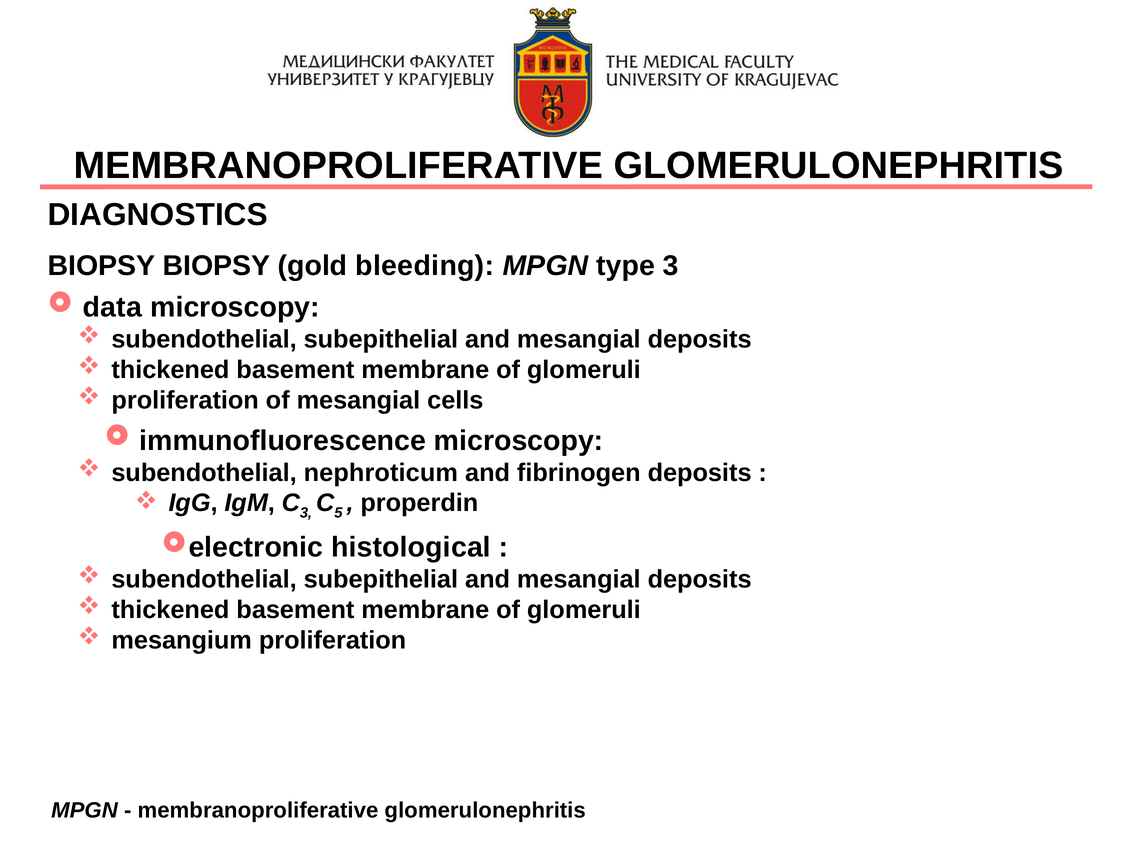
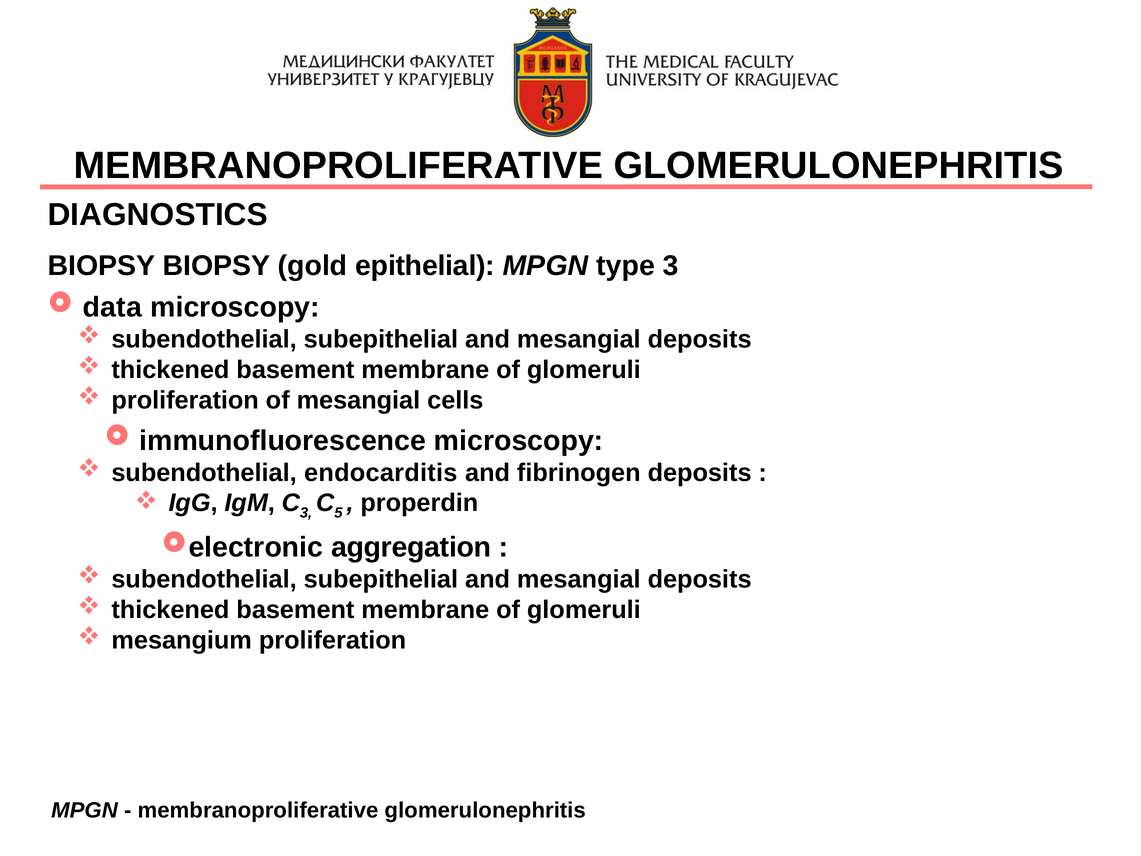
bleeding: bleeding -> epithelial
nephroticum: nephroticum -> endocarditis
histological: histological -> aggregation
